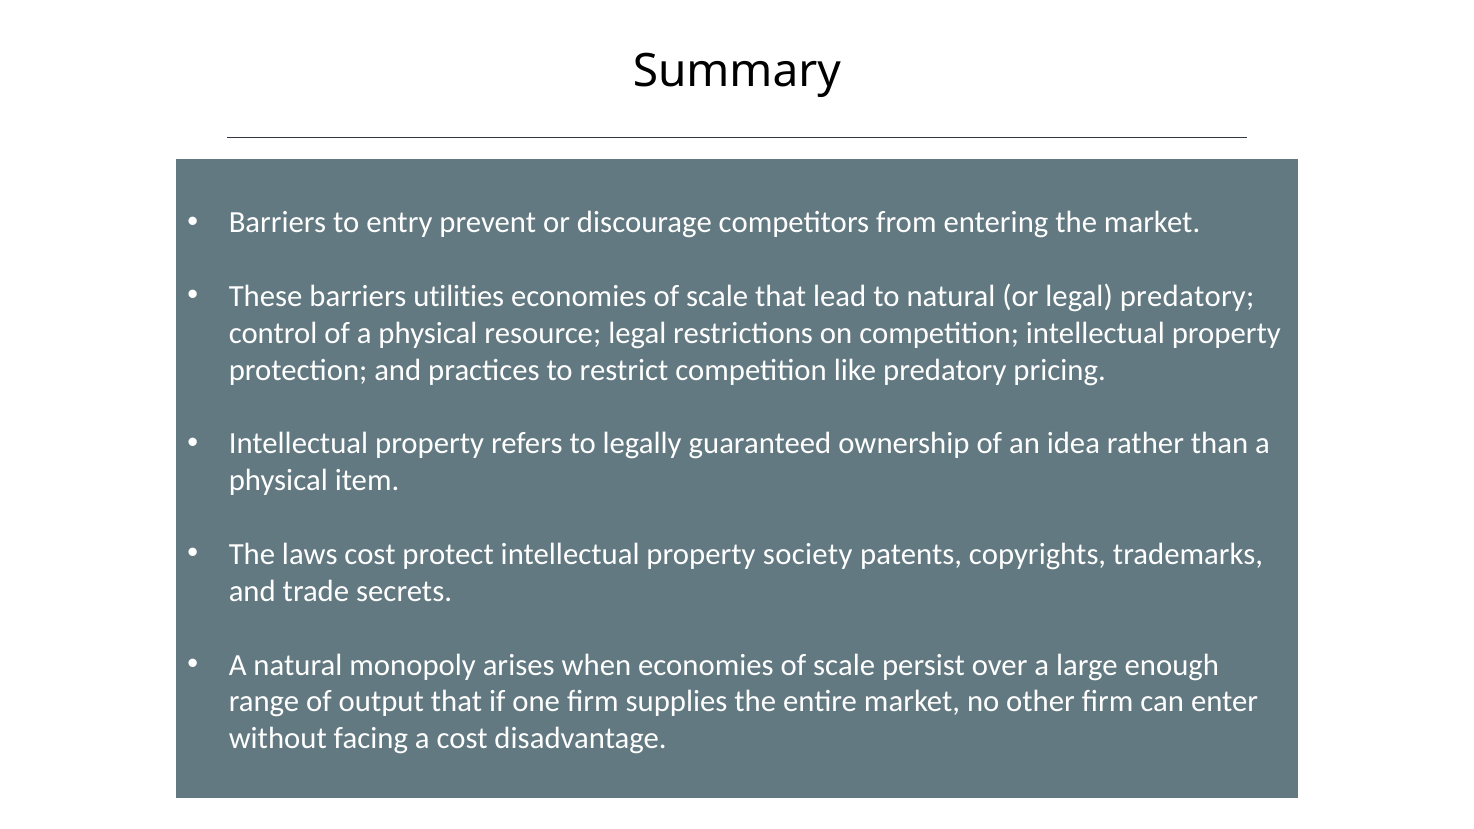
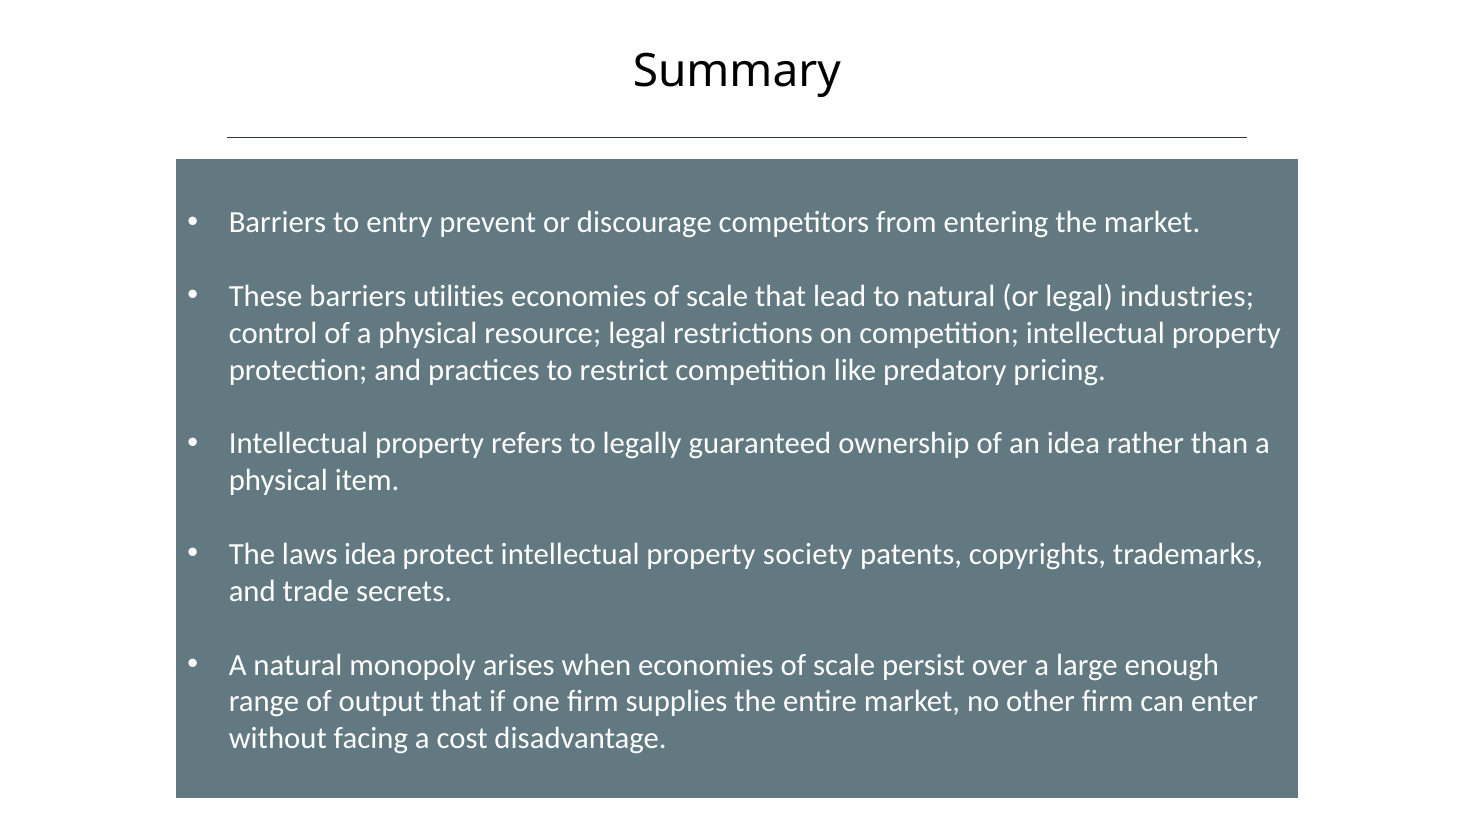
legal predatory: predatory -> industries
laws cost: cost -> idea
